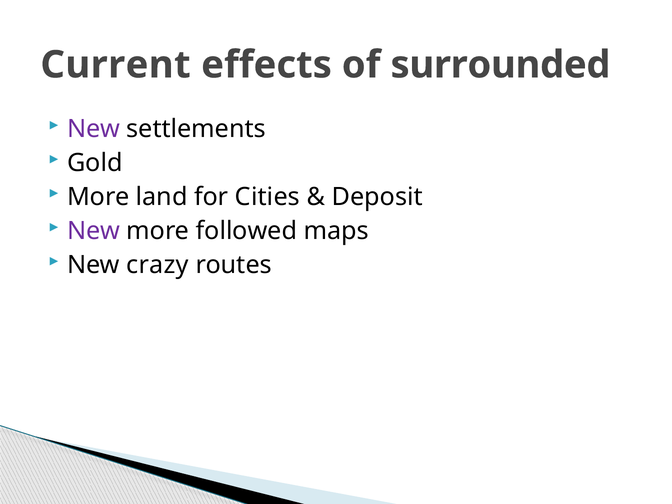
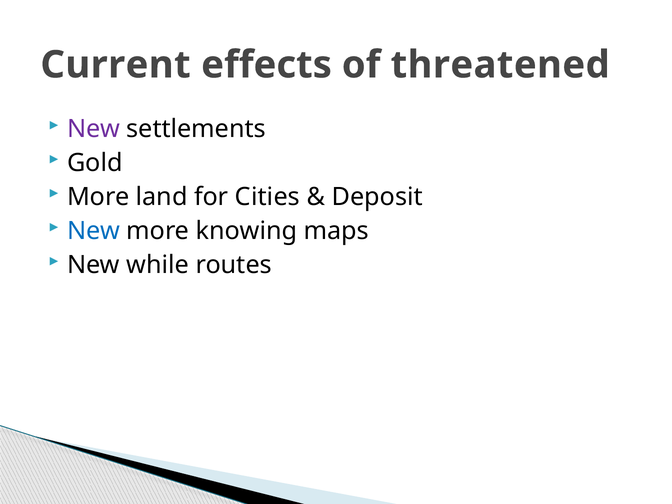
surrounded: surrounded -> threatened
New at (94, 231) colour: purple -> blue
followed: followed -> knowing
crazy: crazy -> while
